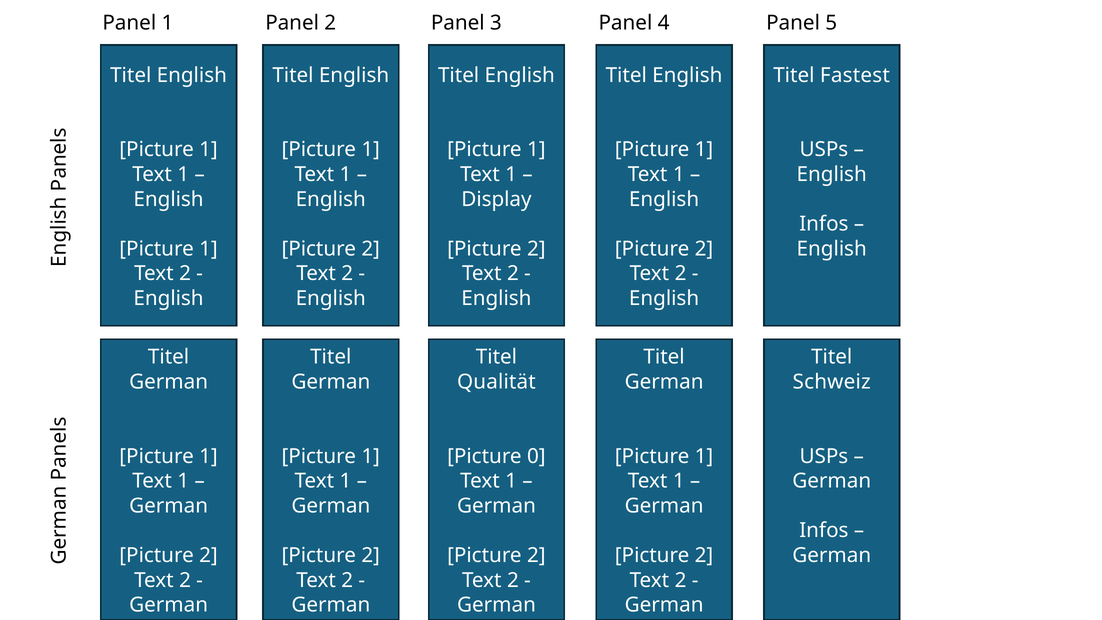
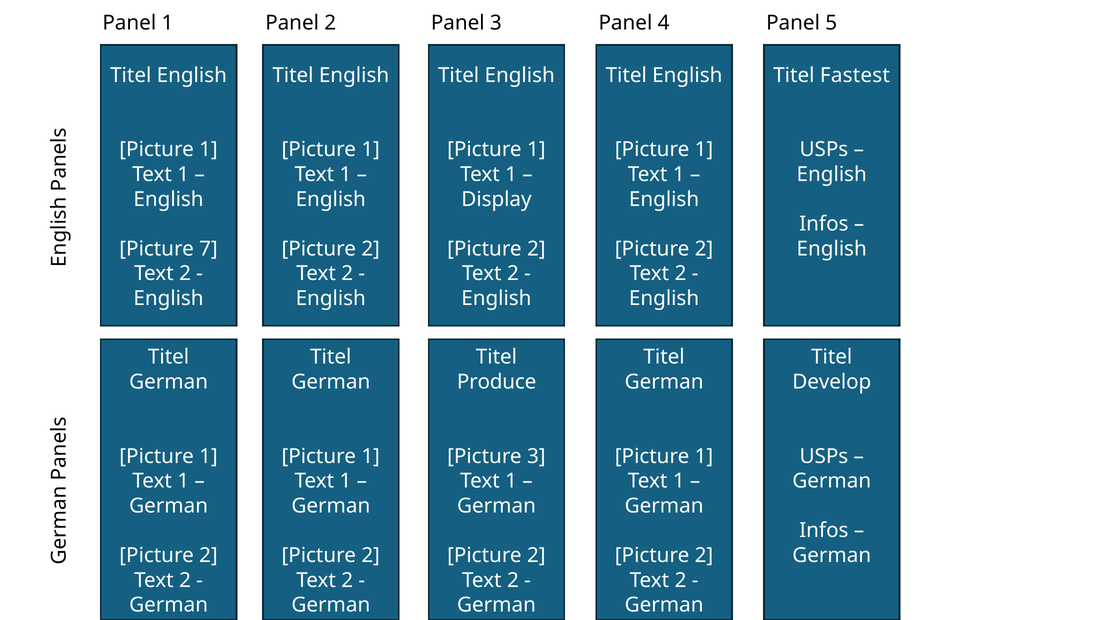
1 at (208, 249): 1 -> 7
Qualität: Qualität -> Produce
Schweiz: Schweiz -> Develop
Picture 0: 0 -> 3
